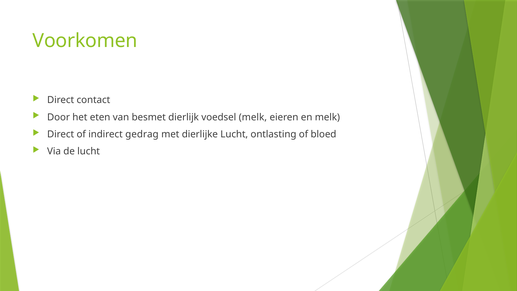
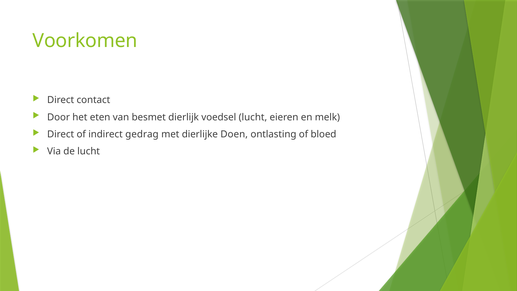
voedsel melk: melk -> lucht
dierlijke Lucht: Lucht -> Doen
